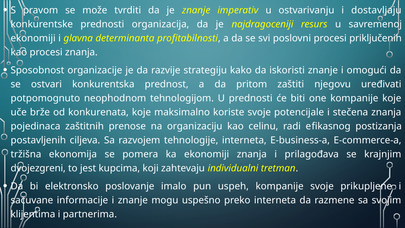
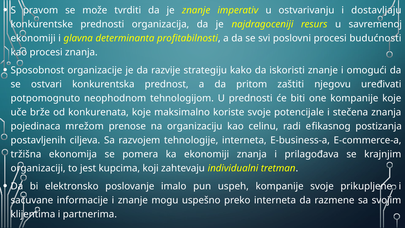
priključenih: priključenih -> budućnosti
zaštitnih: zaštitnih -> mrežom
dvojezgreni: dvojezgreni -> organizaciji
